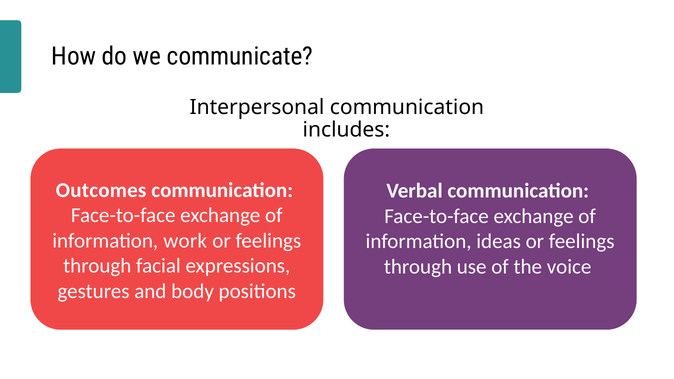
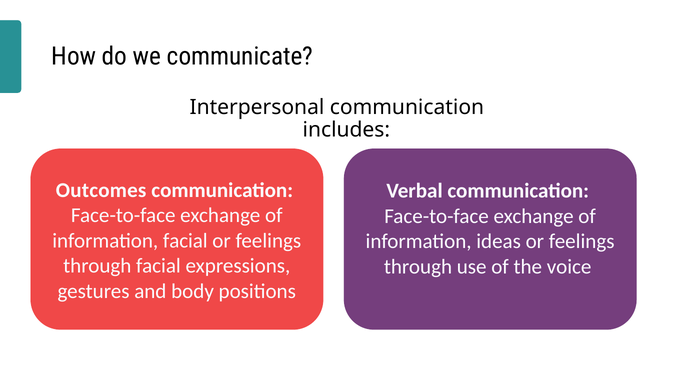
information work: work -> facial
